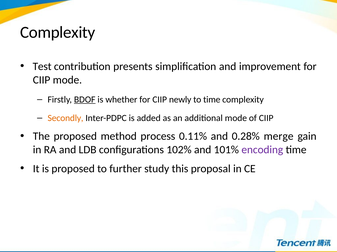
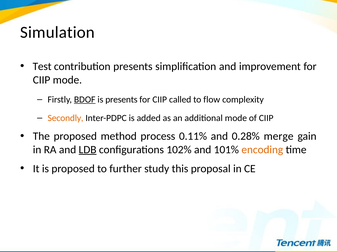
Complexity at (58, 32): Complexity -> Simulation
is whether: whether -> presents
newly: newly -> called
to time: time -> flow
LDB underline: none -> present
encoding colour: purple -> orange
